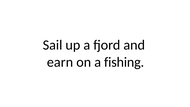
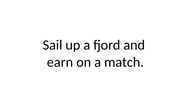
fishing: fishing -> match
